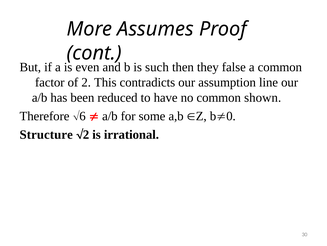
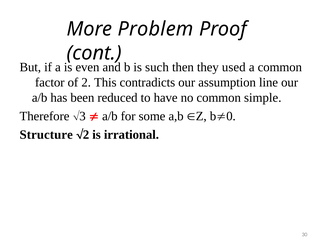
Assumes: Assumes -> Problem
false: false -> used
shown: shown -> simple
6: 6 -> 3
